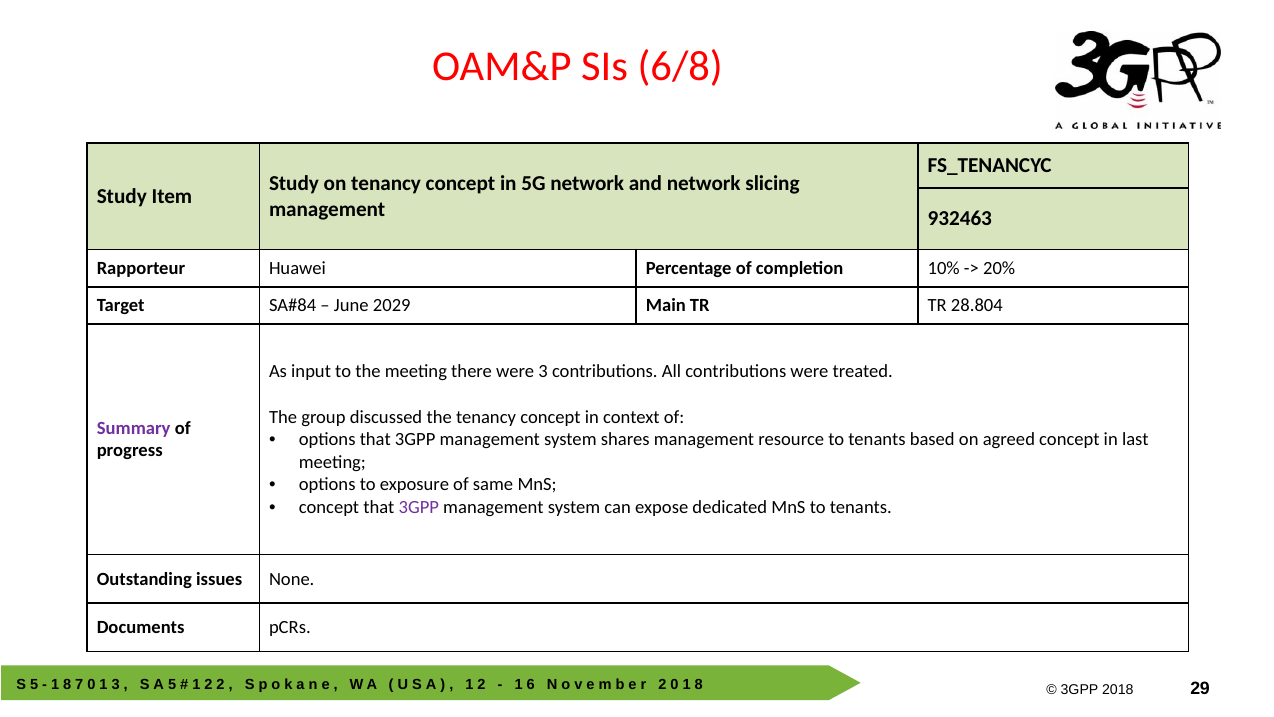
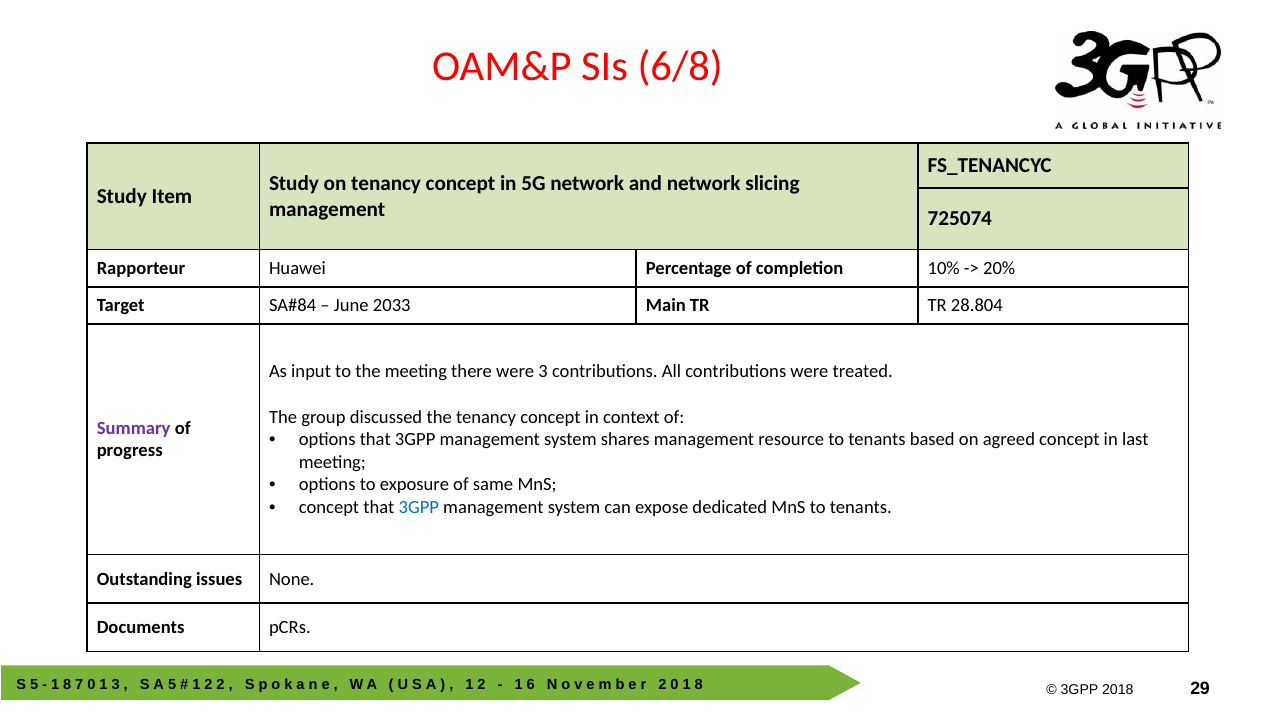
932463: 932463 -> 725074
2029: 2029 -> 2033
3GPP at (419, 507) colour: purple -> blue
